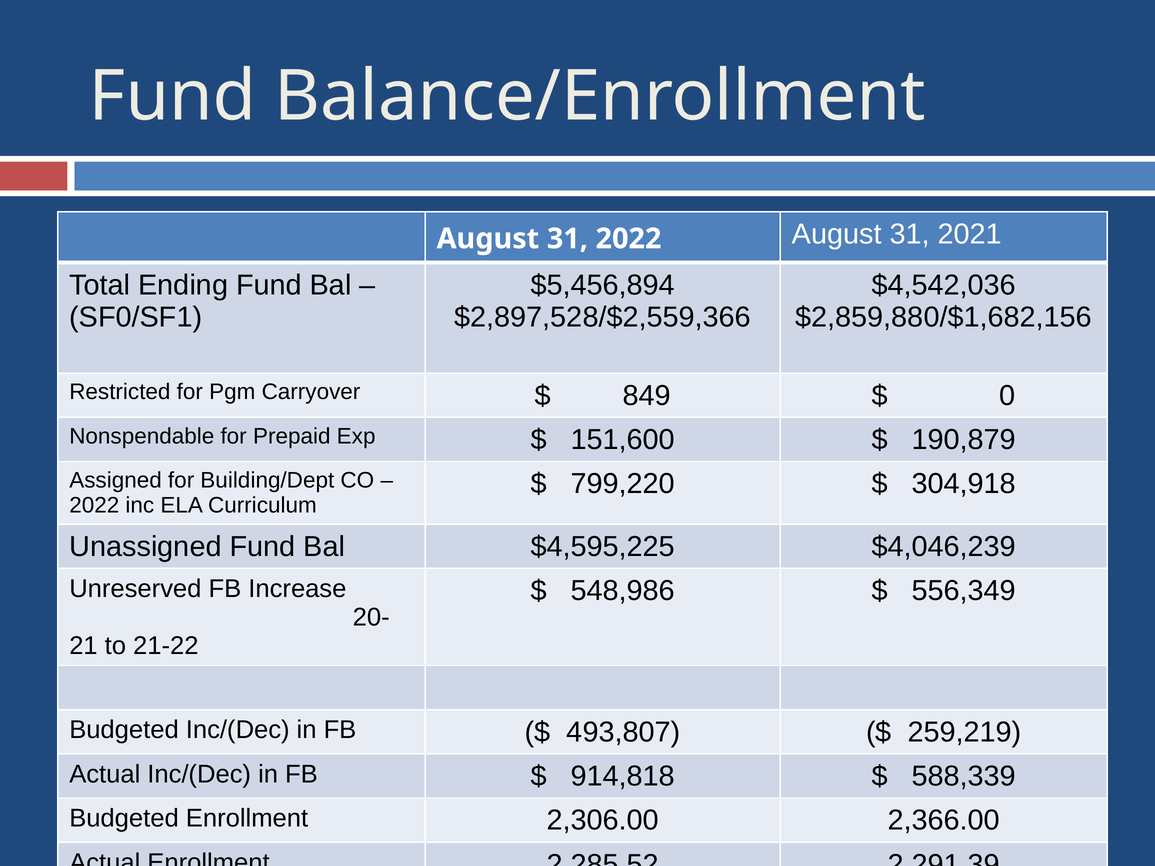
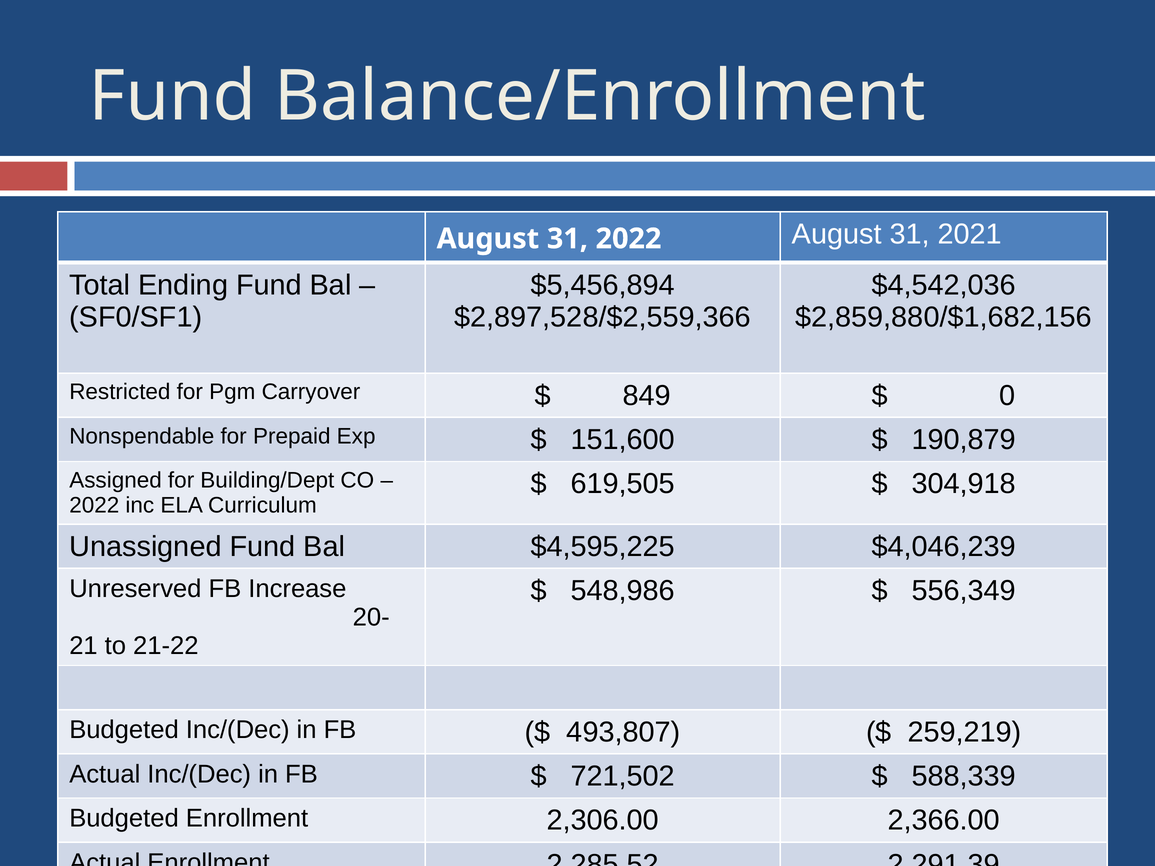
799,220: 799,220 -> 619,505
914,818: 914,818 -> 721,502
